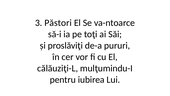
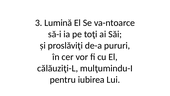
Păstori: Păstori -> Lumină
